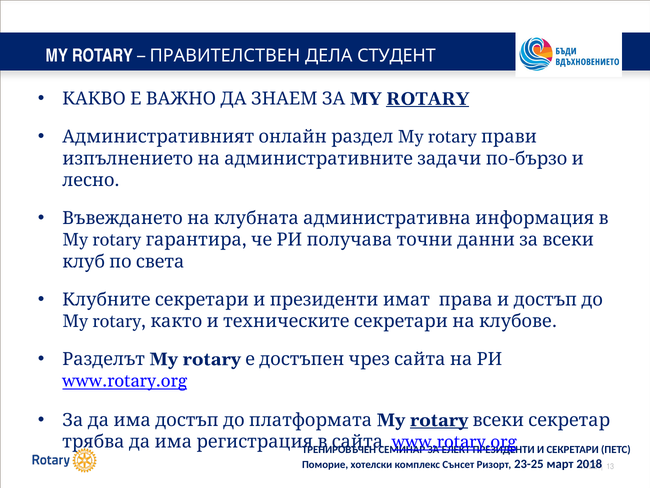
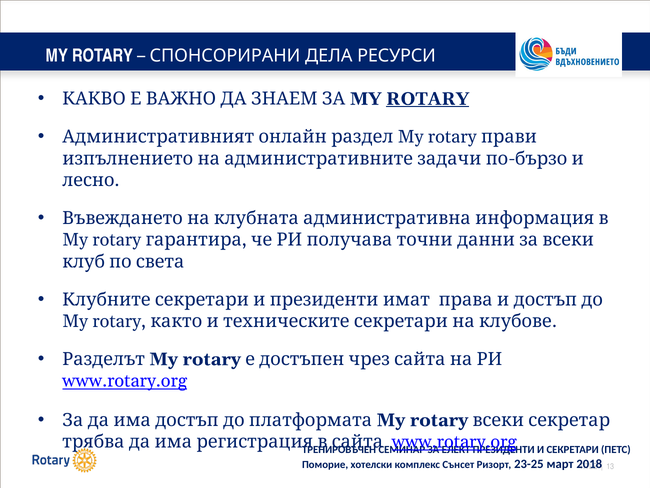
ПРАВИТЕЛСТВЕН: ПРАВИТЕЛСТВЕН -> СПОНСОРИРАНИ
СТУДЕНТ: СТУДЕНТ -> РЕСУРСИ
rotary at (439, 420) underline: present -> none
